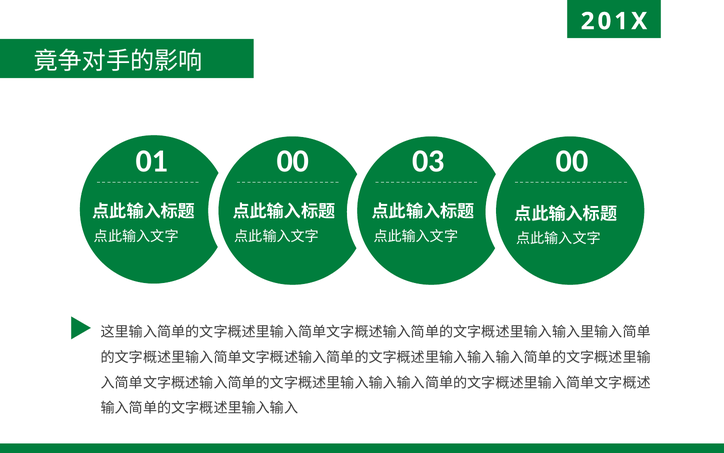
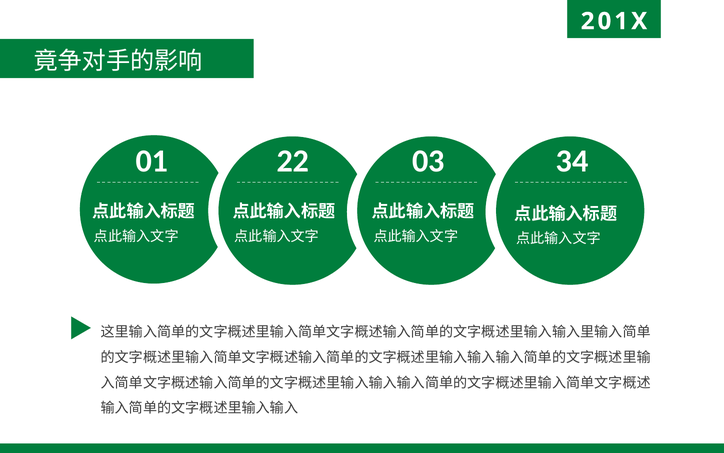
01 00: 00 -> 22
03 00: 00 -> 34
